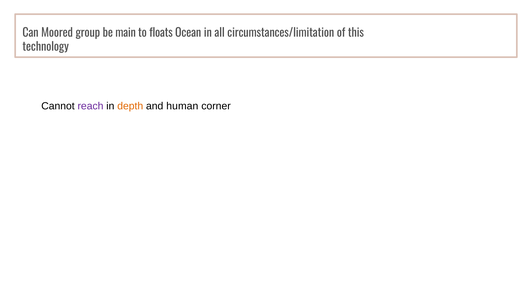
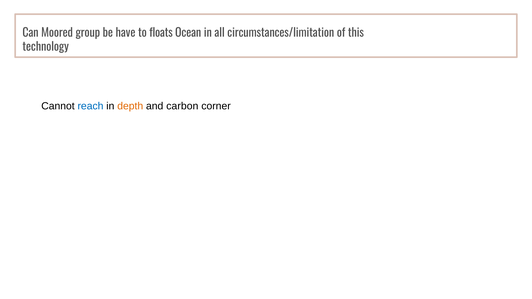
main: main -> have
reach colour: purple -> blue
human: human -> carbon
